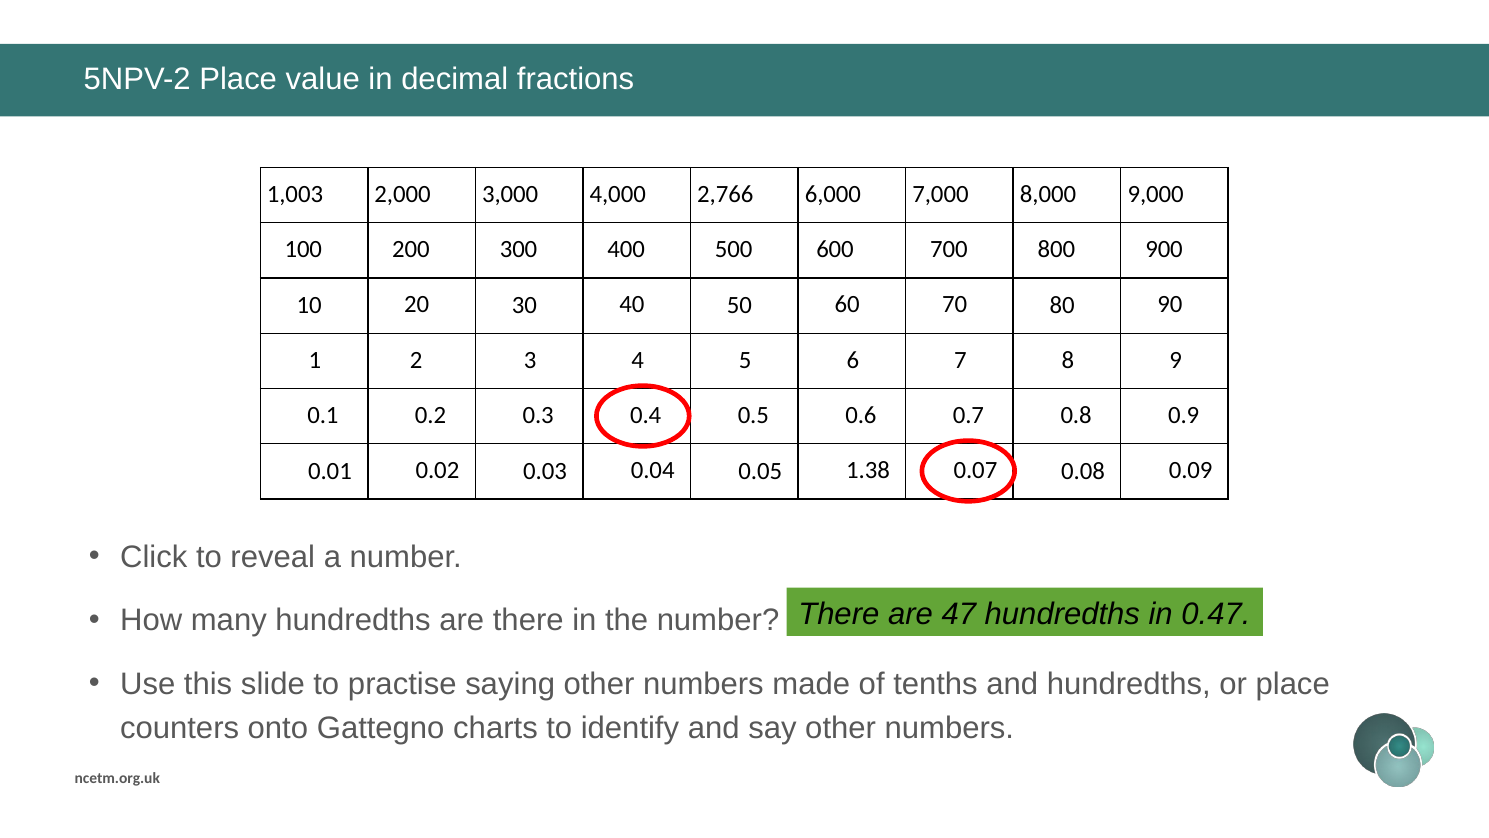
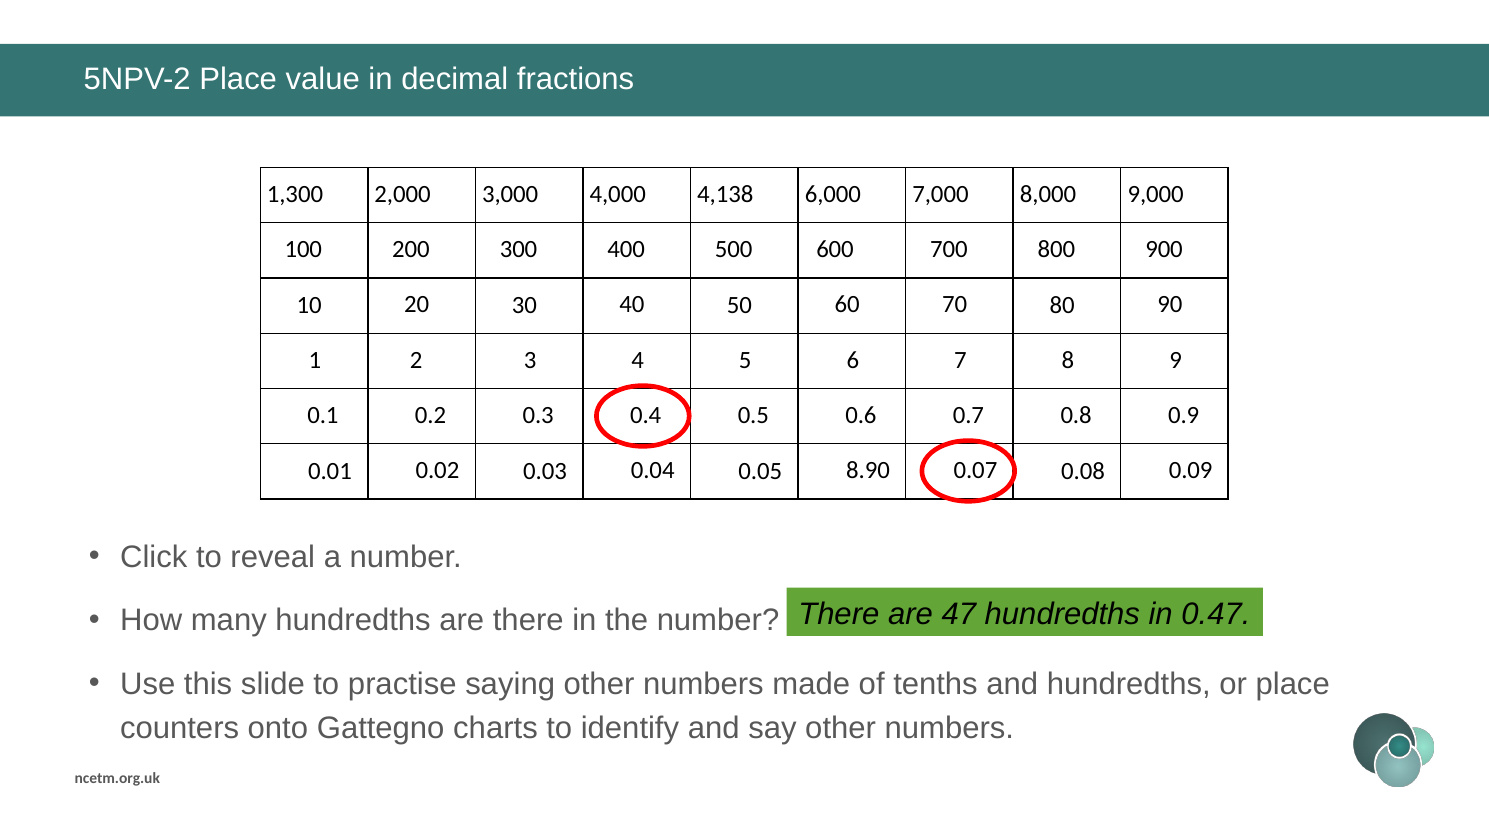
1,003: 1,003 -> 1,300
2,766: 2,766 -> 4,138
1.38: 1.38 -> 8.90
